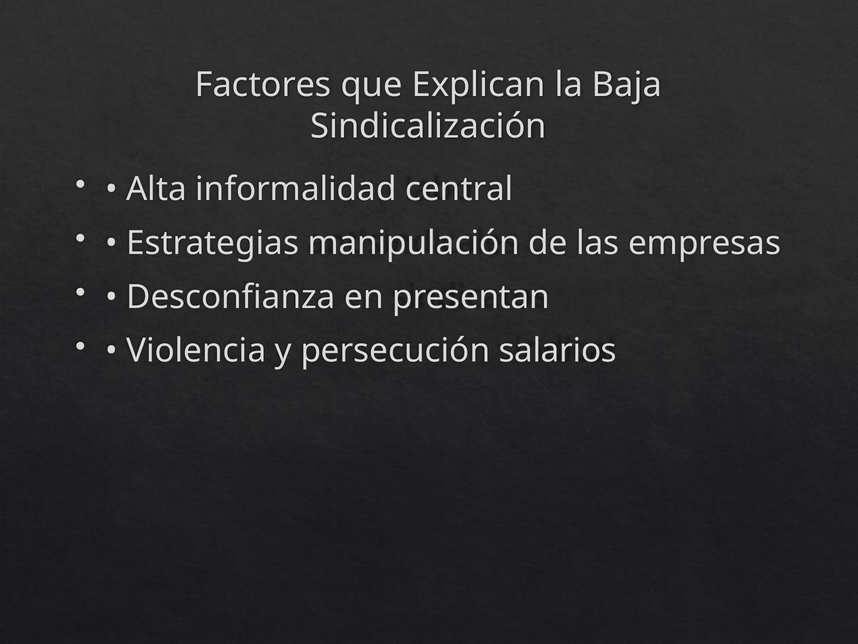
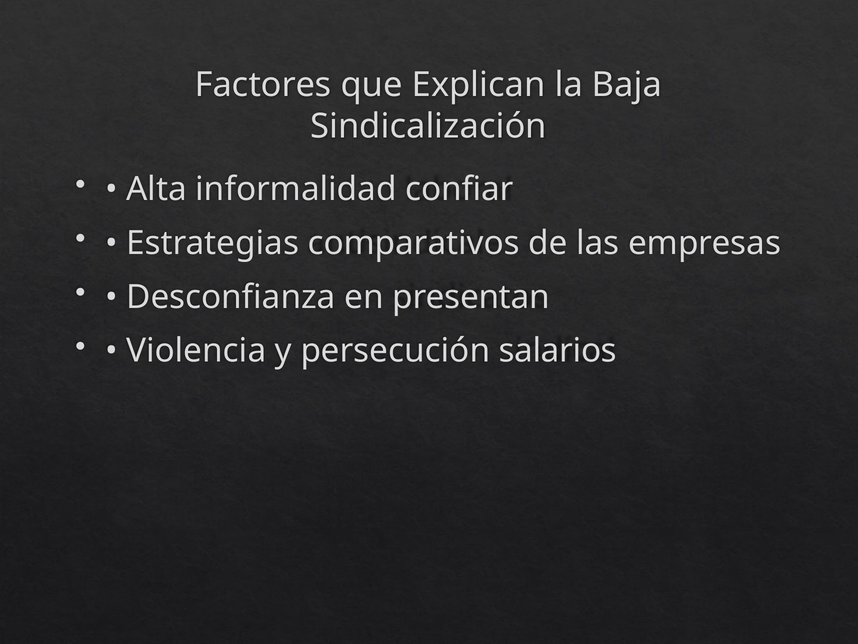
central: central -> confiar
manipulación: manipulación -> comparativos
